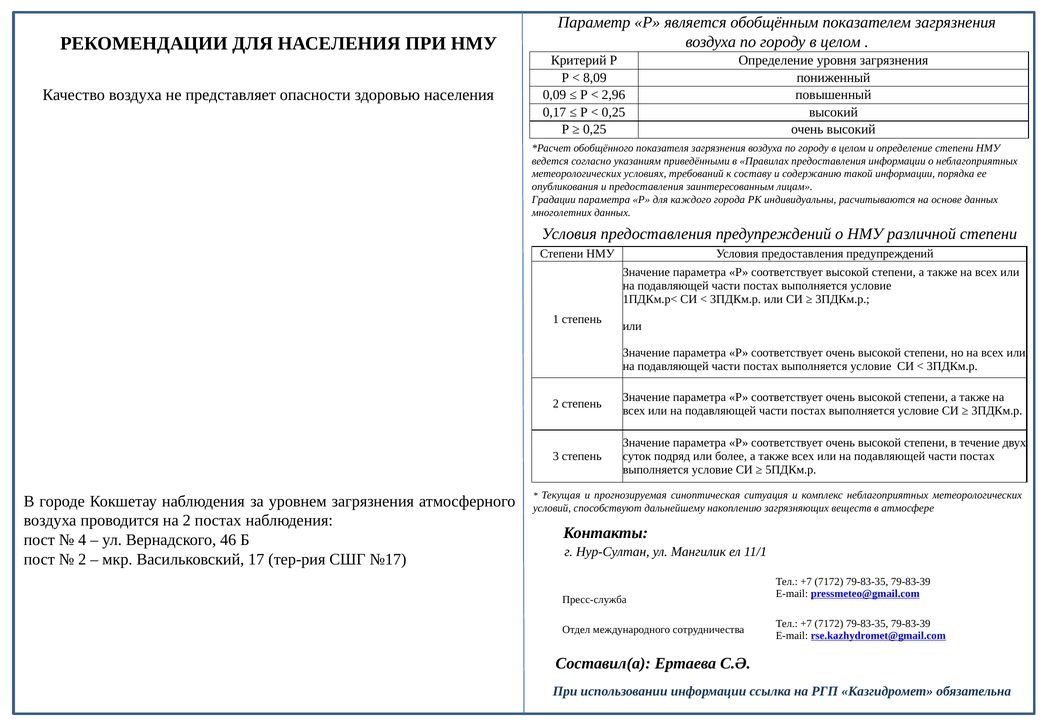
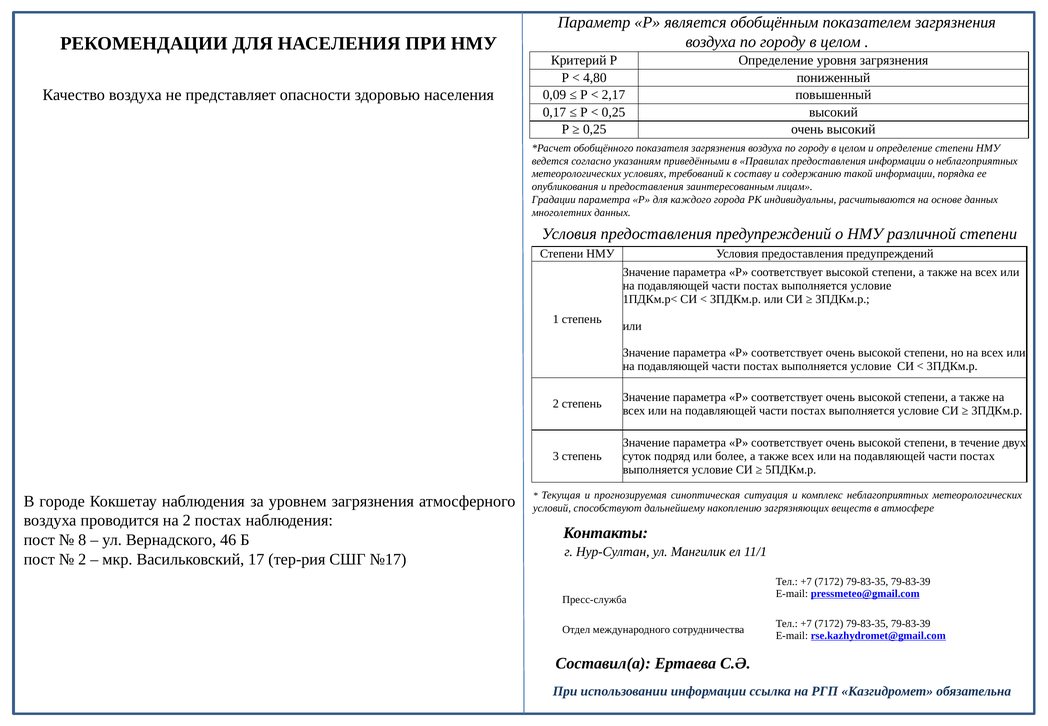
8,09: 8,09 -> 4,80
2,96: 2,96 -> 2,17
4: 4 -> 8
